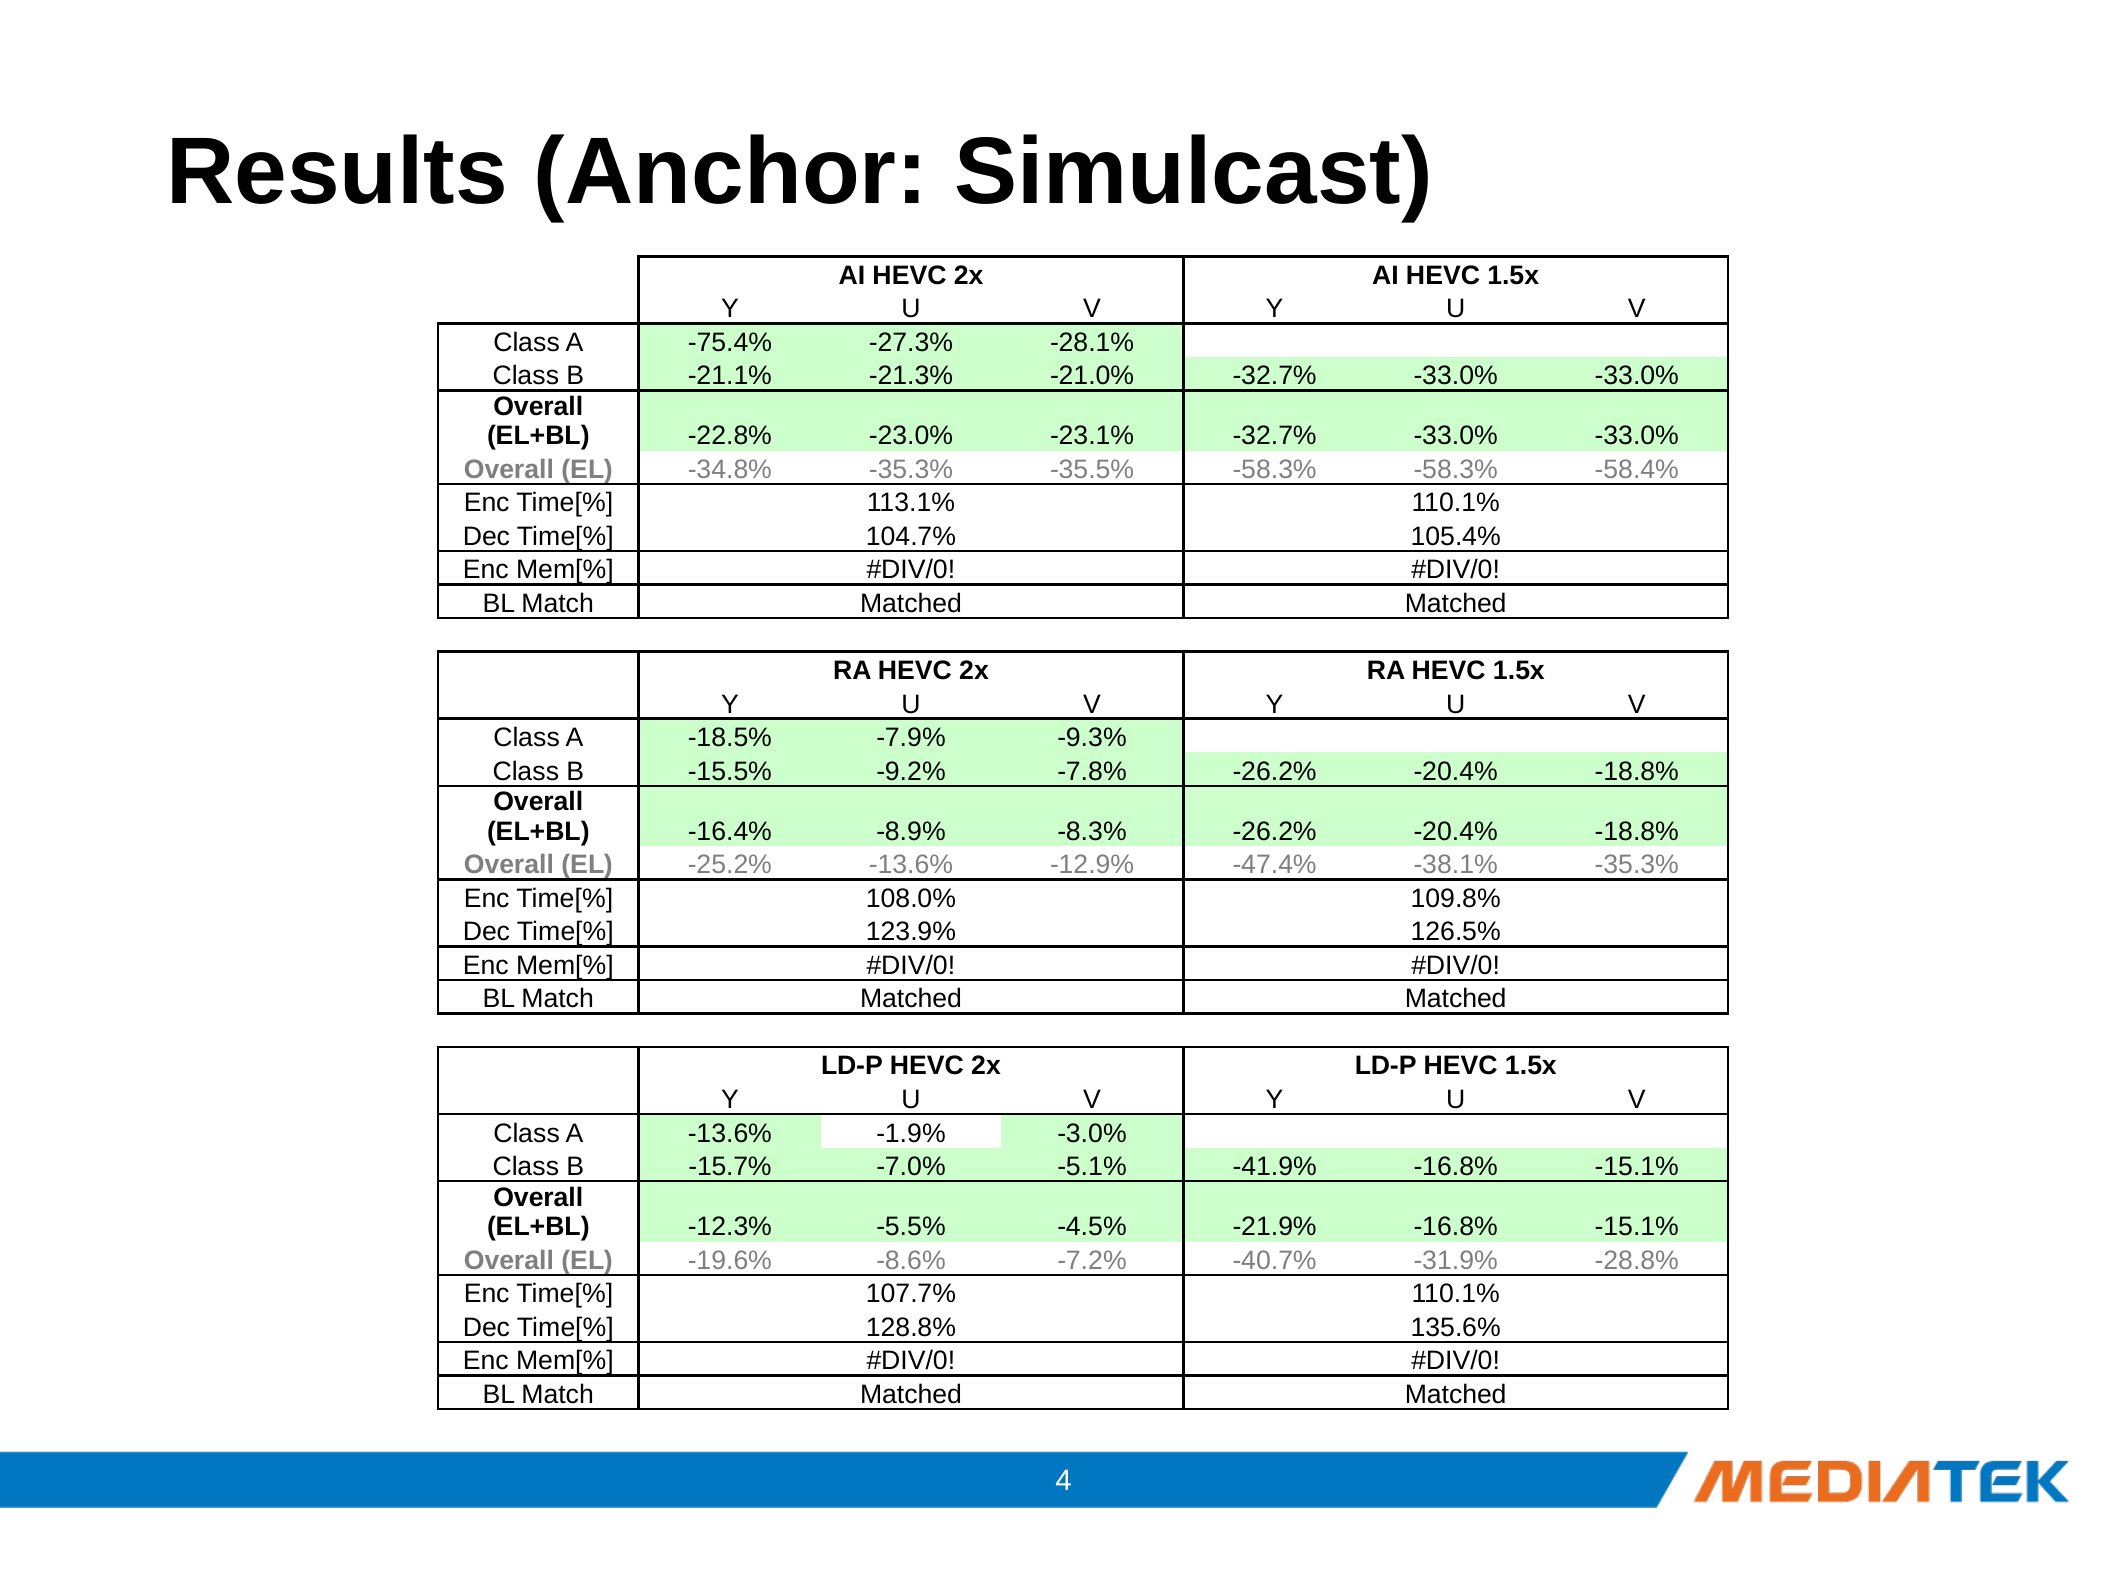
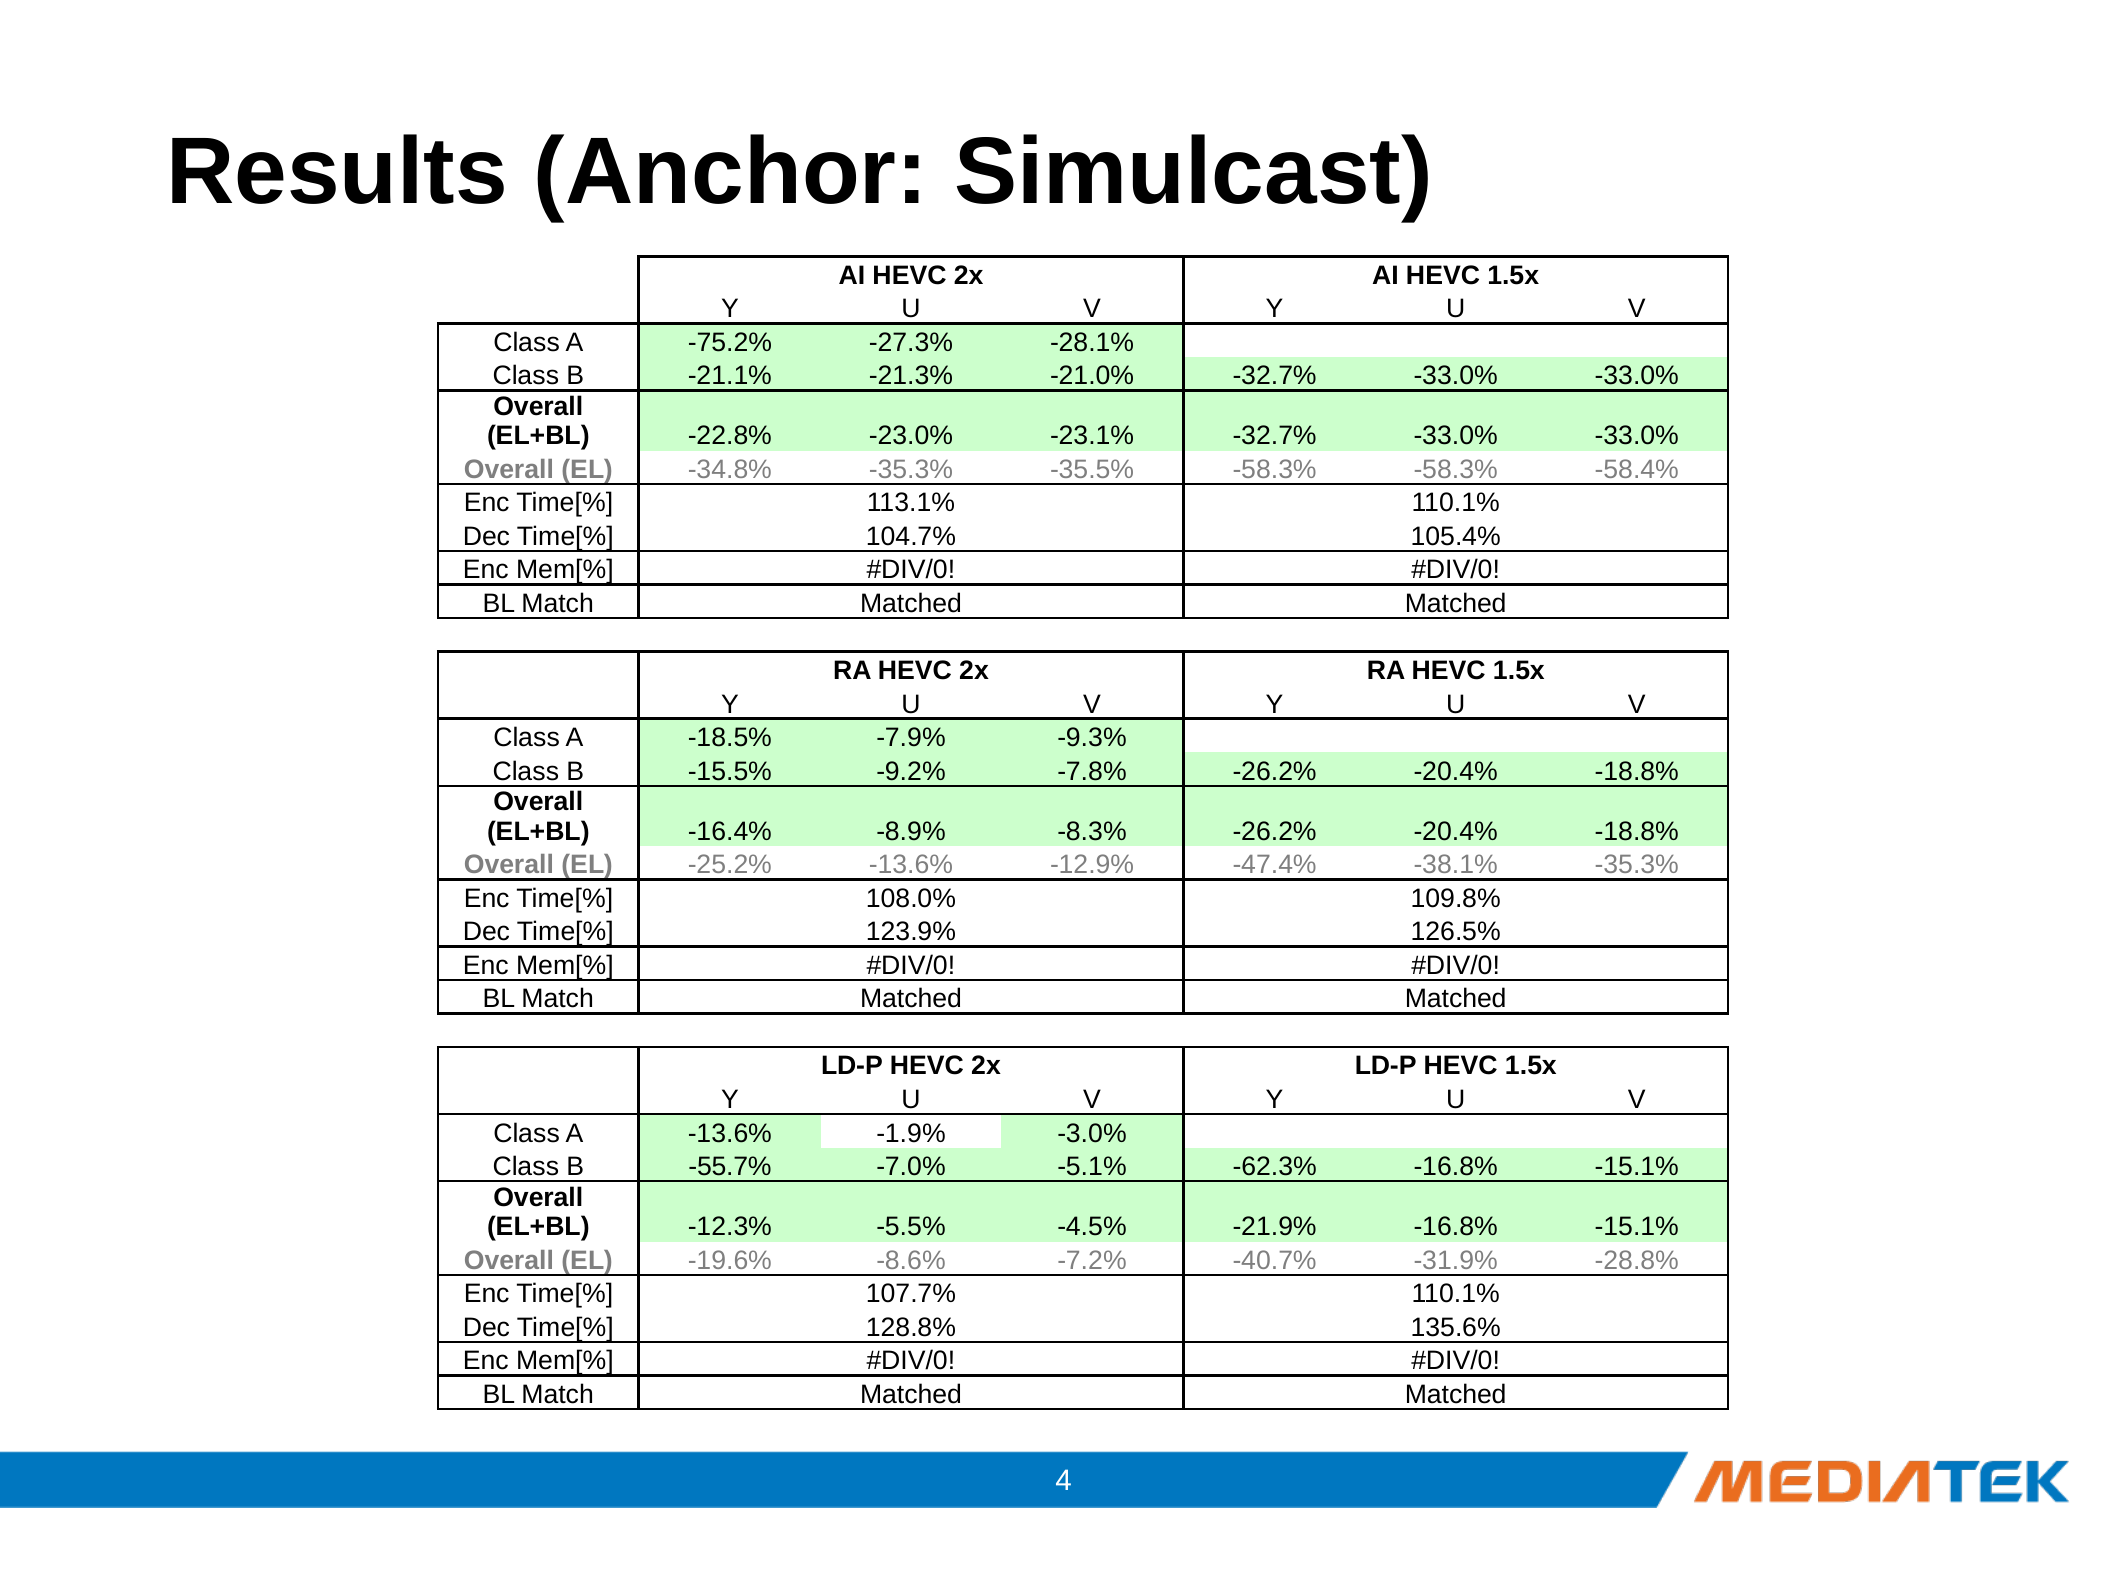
-75.4%: -75.4% -> -75.2%
-15.7%: -15.7% -> -55.7%
-41.9%: -41.9% -> -62.3%
